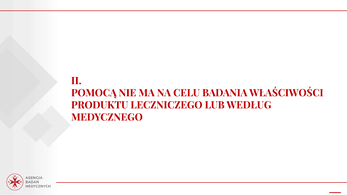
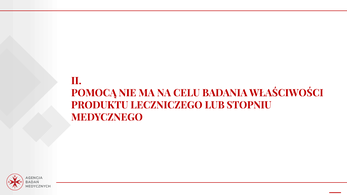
WEDŁUG: WEDŁUG -> STOPNIU
